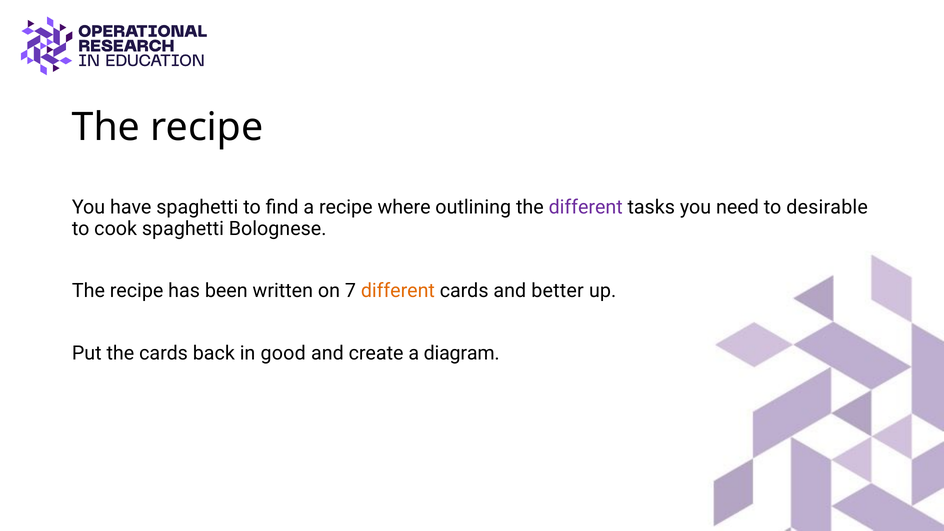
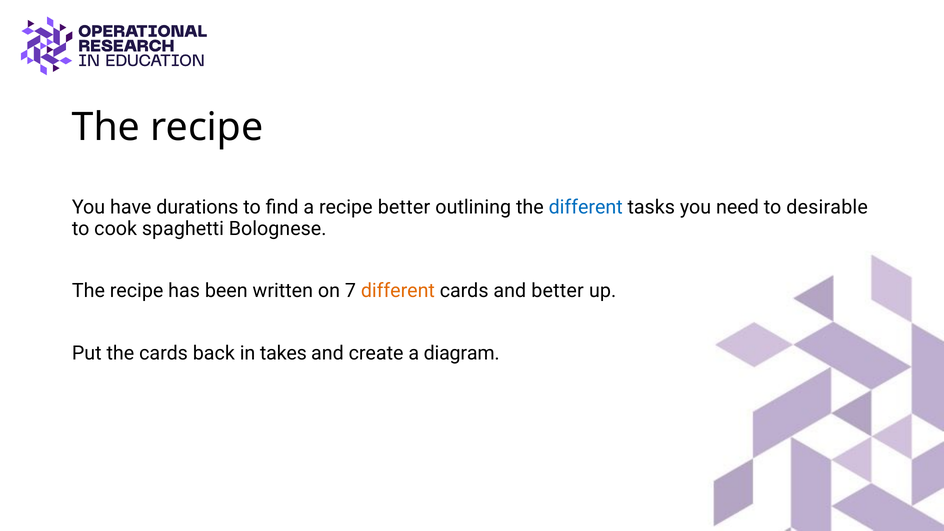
have spaghetti: spaghetti -> durations
recipe where: where -> better
different at (586, 207) colour: purple -> blue
good: good -> takes
